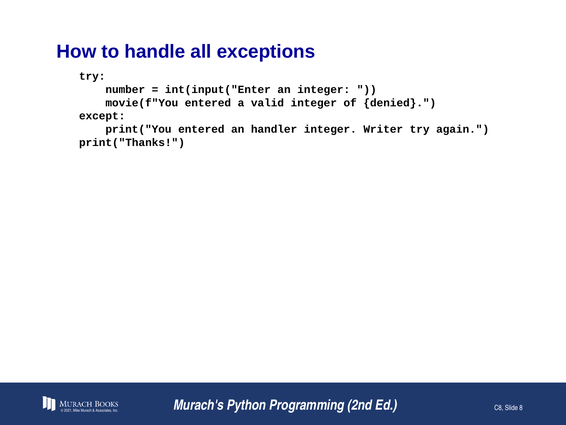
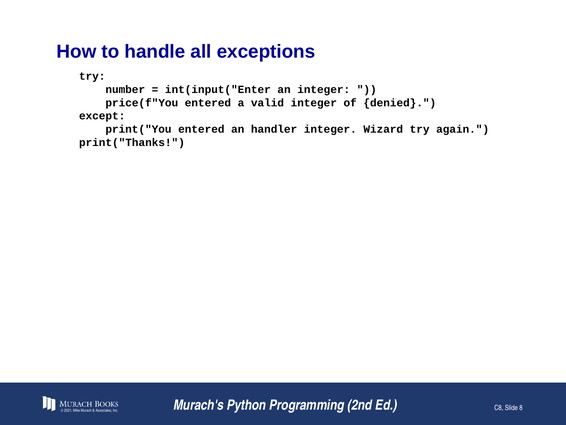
movie(f"You: movie(f"You -> price(f"You
Writer: Writer -> Wizard
